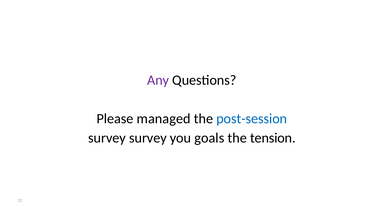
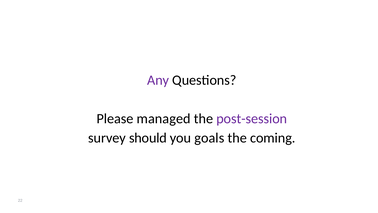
post-session colour: blue -> purple
survey survey: survey -> should
tension: tension -> coming
